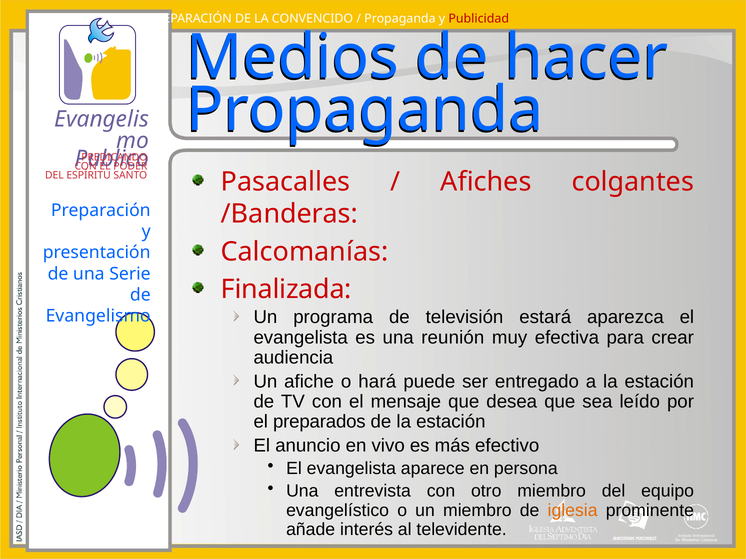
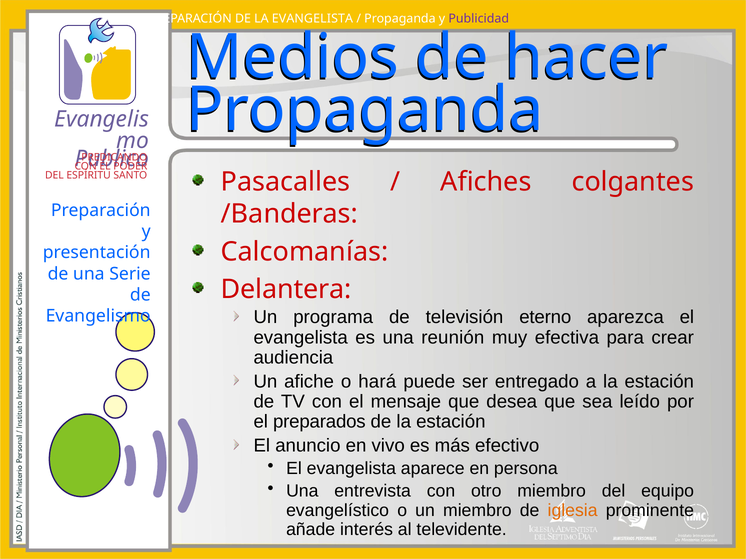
LA CONVENCIDO: CONVENCIDO -> EVANGELISTA
Publicidad colour: red -> purple
Finalizada: Finalizada -> Delantera
estará: estará -> eterno
